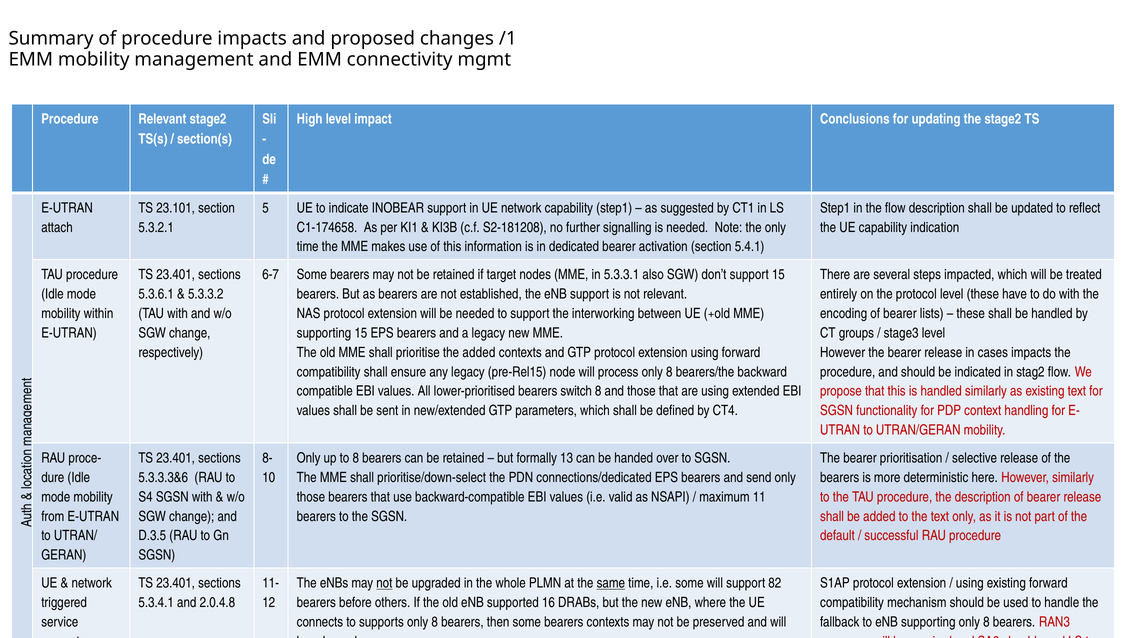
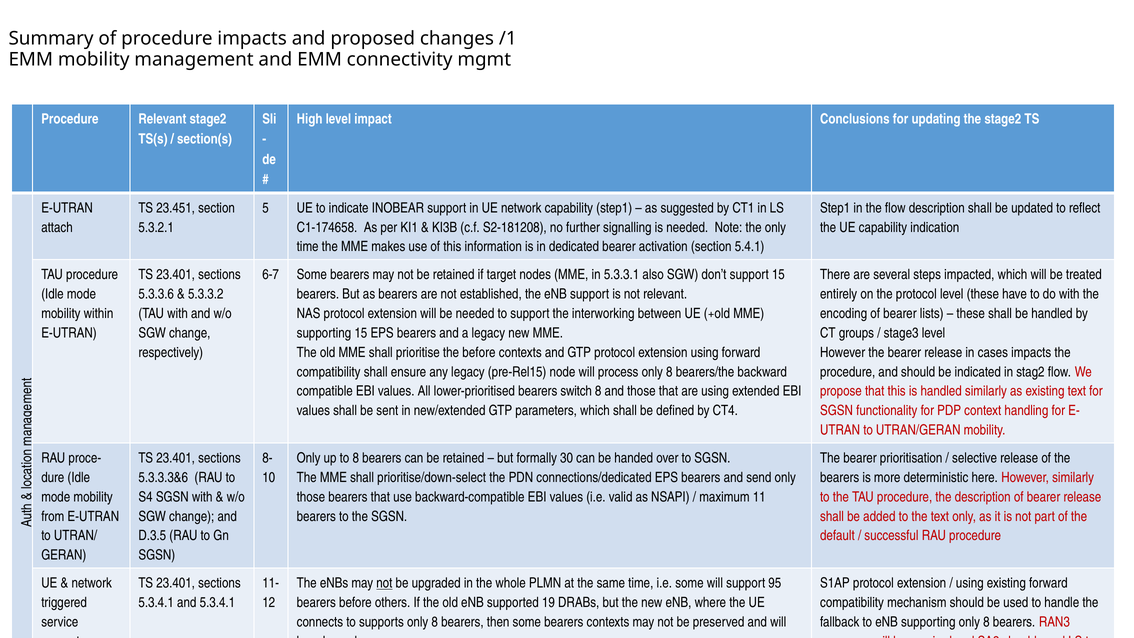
23.101: 23.101 -> 23.451
5.3.6.1: 5.3.6.1 -> 5.3.3.6
the added: added -> before
13: 13 -> 30
same underline: present -> none
82: 82 -> 95
and 2.0.4.8: 2.0.4.8 -> 5.3.4.1
16: 16 -> 19
